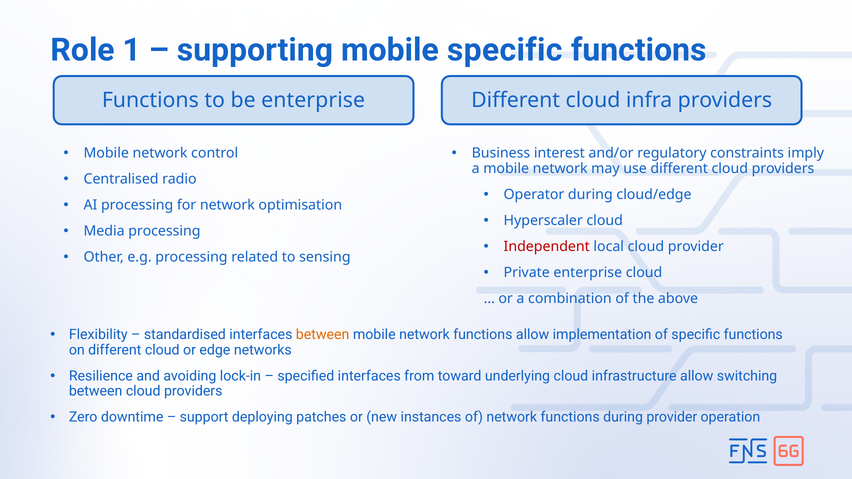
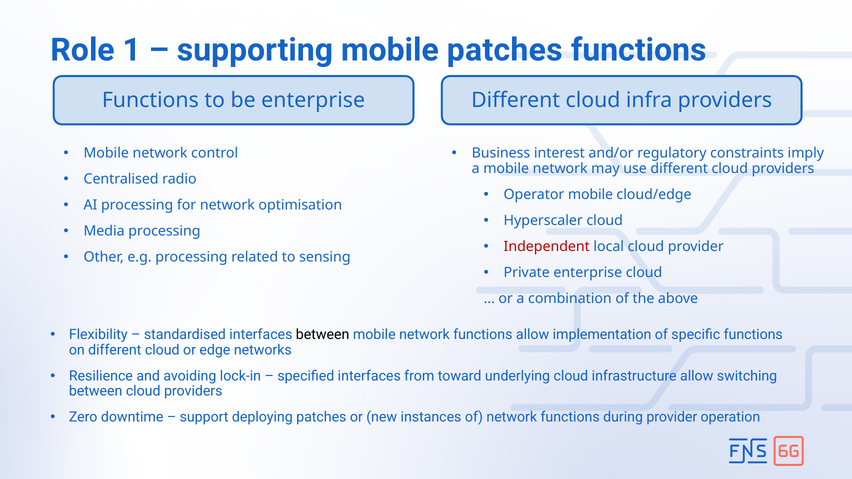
mobile specific: specific -> patches
Operator during: during -> mobile
between at (323, 335) colour: orange -> black
